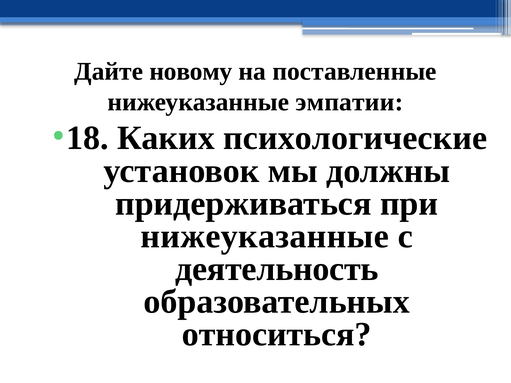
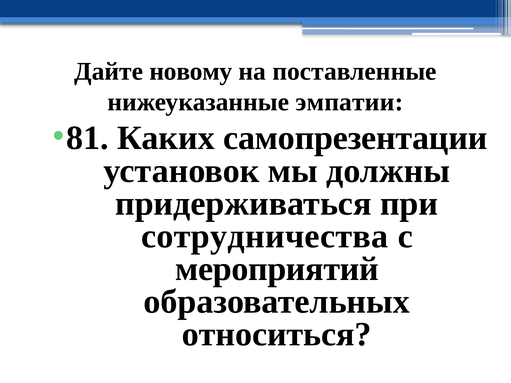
18: 18 -> 81
психологические: психологические -> самопрезентации
нижеуказанные at (265, 236): нижеуказанные -> сотрудничества
деятельность: деятельность -> мероприятий
